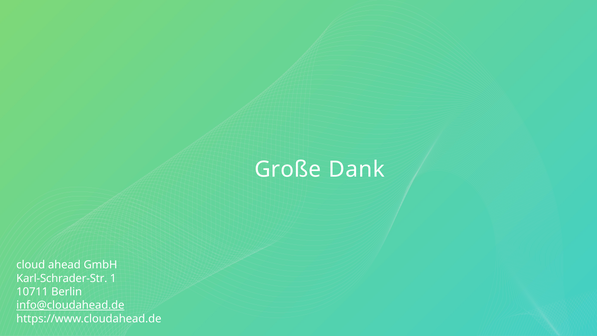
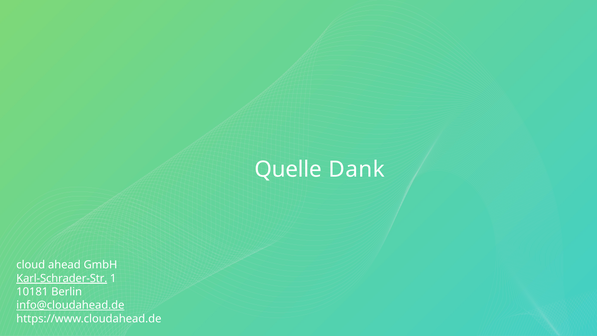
Große: Große -> Quelle
Karl-Schrader-Str underline: none -> present
10711: 10711 -> 10181
